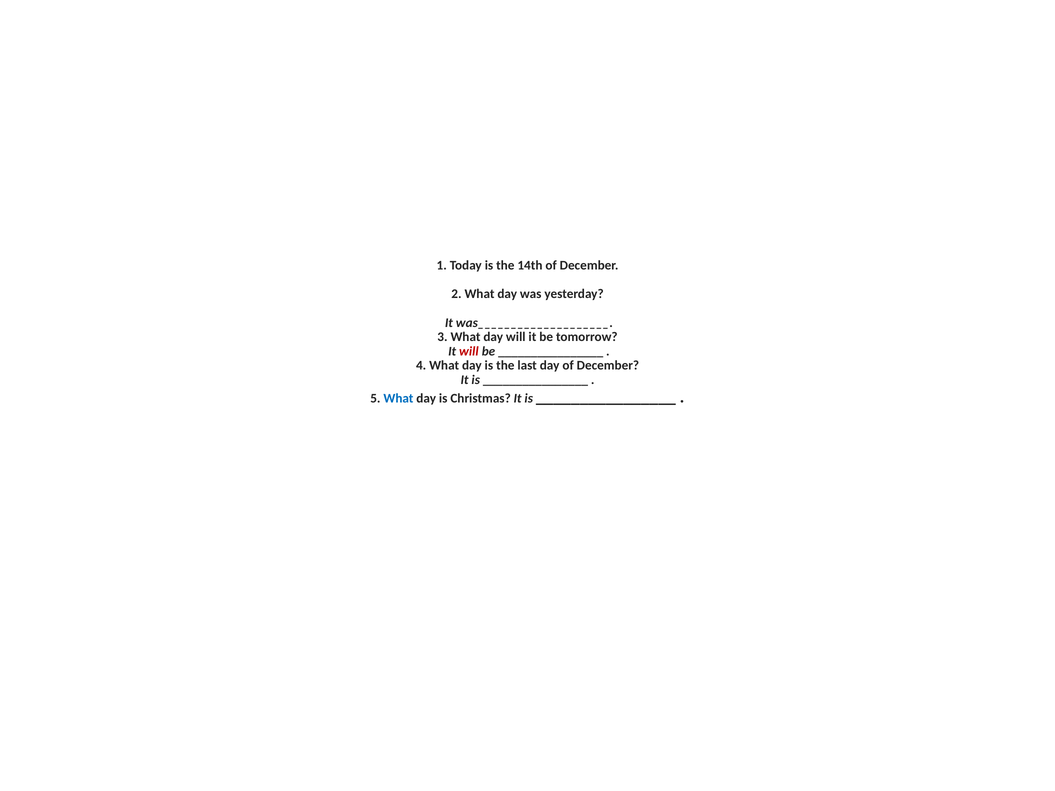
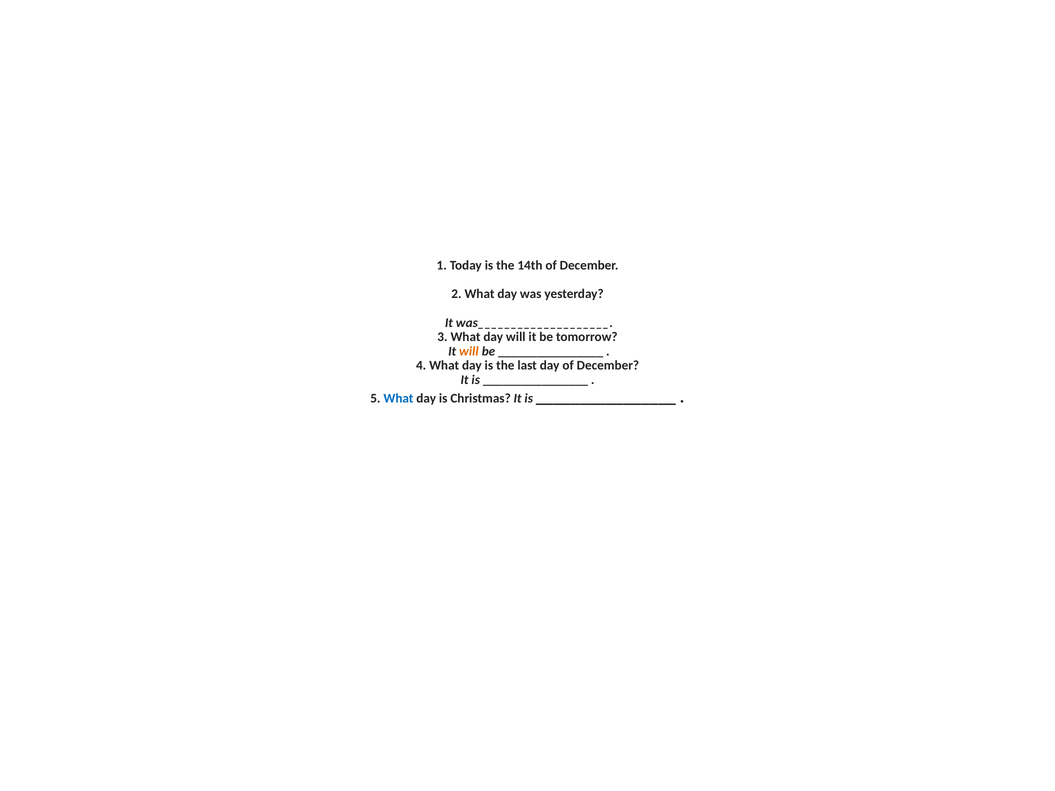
will at (469, 351) colour: red -> orange
